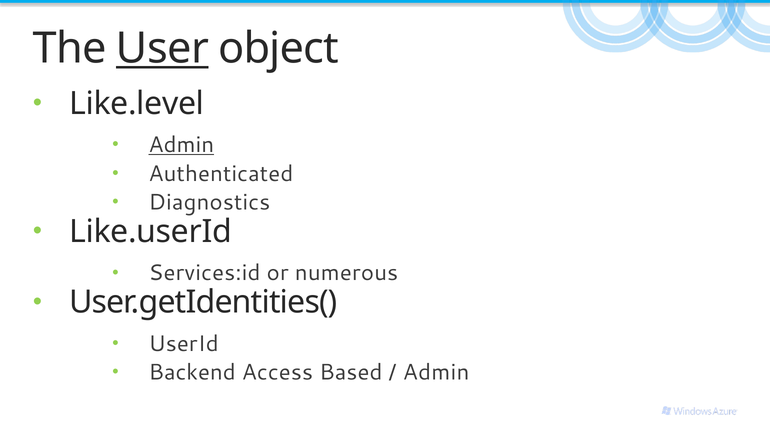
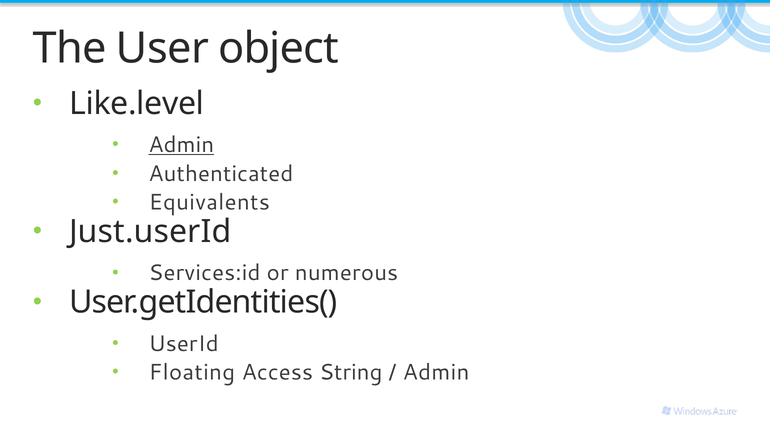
User underline: present -> none
Diagnostics: Diagnostics -> Equivalents
Like.userId: Like.userId -> Just.userId
Backend: Backend -> Floating
Based: Based -> String
